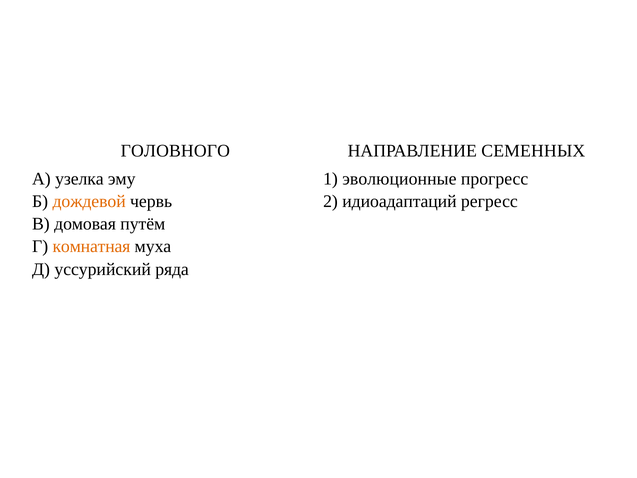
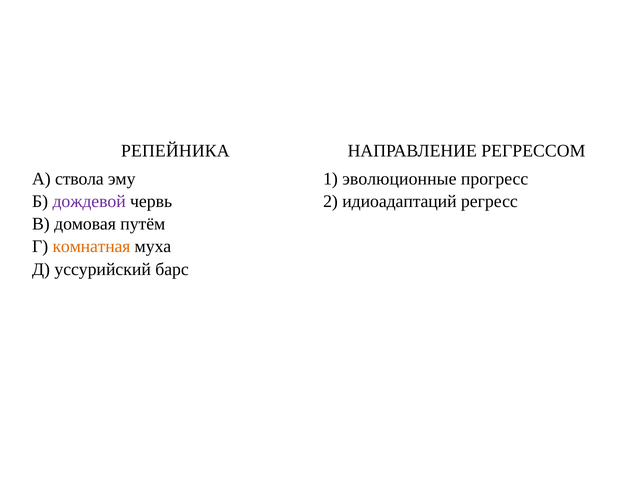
ГОЛОВНОГО: ГОЛОВНОГО -> РЕПЕЙНИКА
СЕМЕННЫХ: СЕМЕННЫХ -> РЕГРЕССОМ
узелка: узелка -> ствола
дождевой colour: orange -> purple
ряда: ряда -> барс
